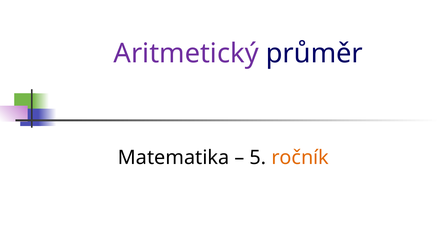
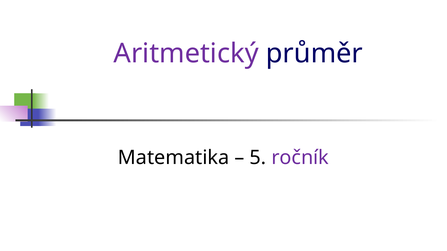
ročník colour: orange -> purple
